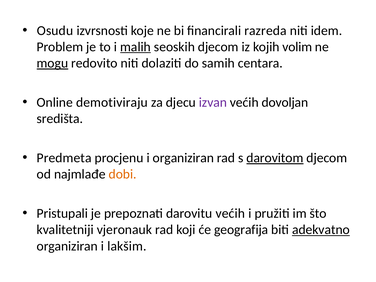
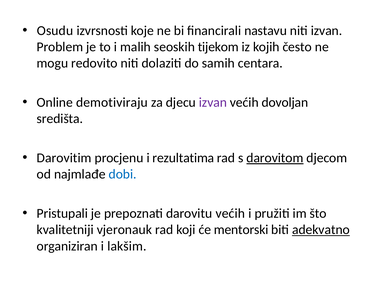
razreda: razreda -> nastavu
niti idem: idem -> izvan
malih underline: present -> none
seoskih djecom: djecom -> tijekom
volim: volim -> često
mogu underline: present -> none
Predmeta: Predmeta -> Darovitim
i organiziran: organiziran -> rezultatima
dobi colour: orange -> blue
geografija: geografija -> mentorski
